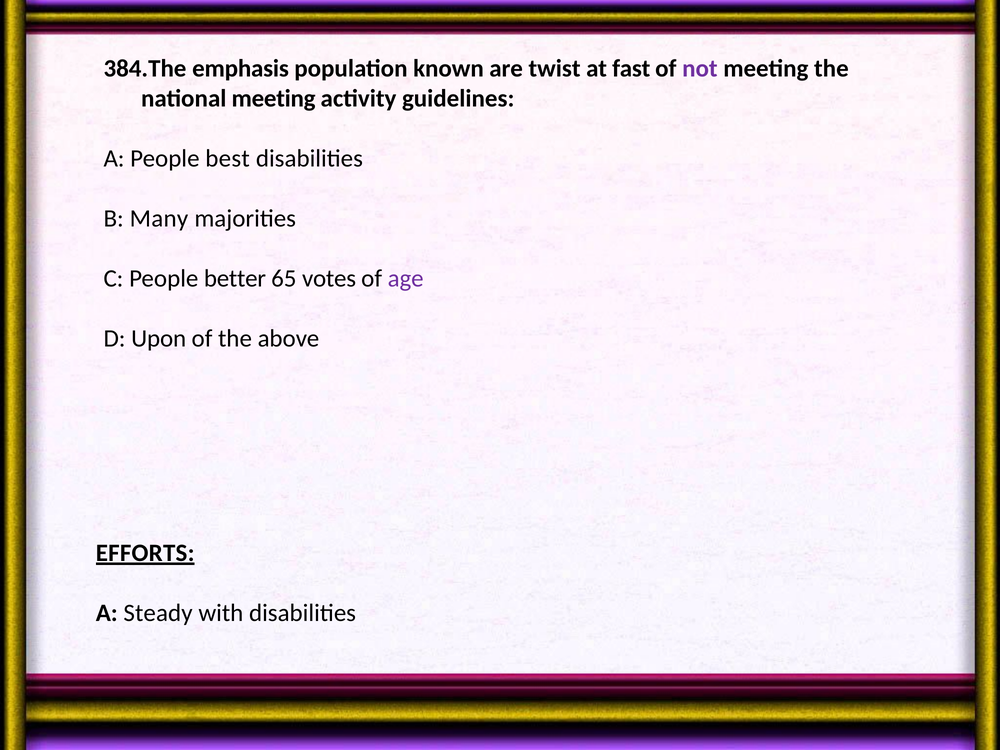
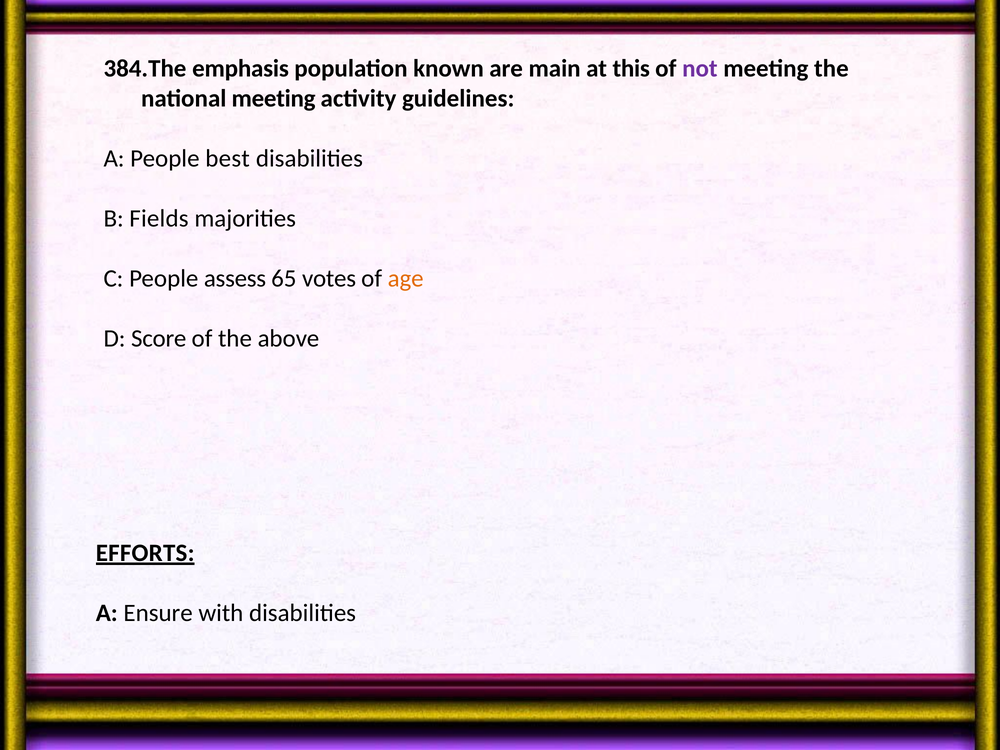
twist: twist -> main
fast: fast -> this
Many: Many -> Fields
better: better -> assess
age colour: purple -> orange
Upon: Upon -> Score
Steady: Steady -> Ensure
